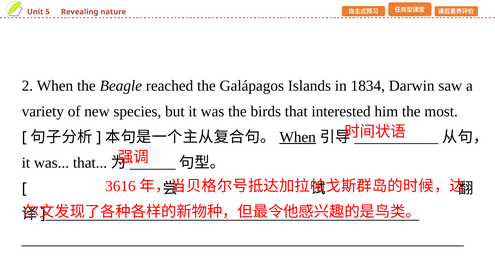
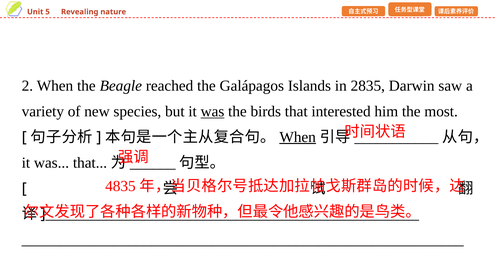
1834: 1834 -> 2835
was at (212, 112) underline: none -> present
3616: 3616 -> 4835
